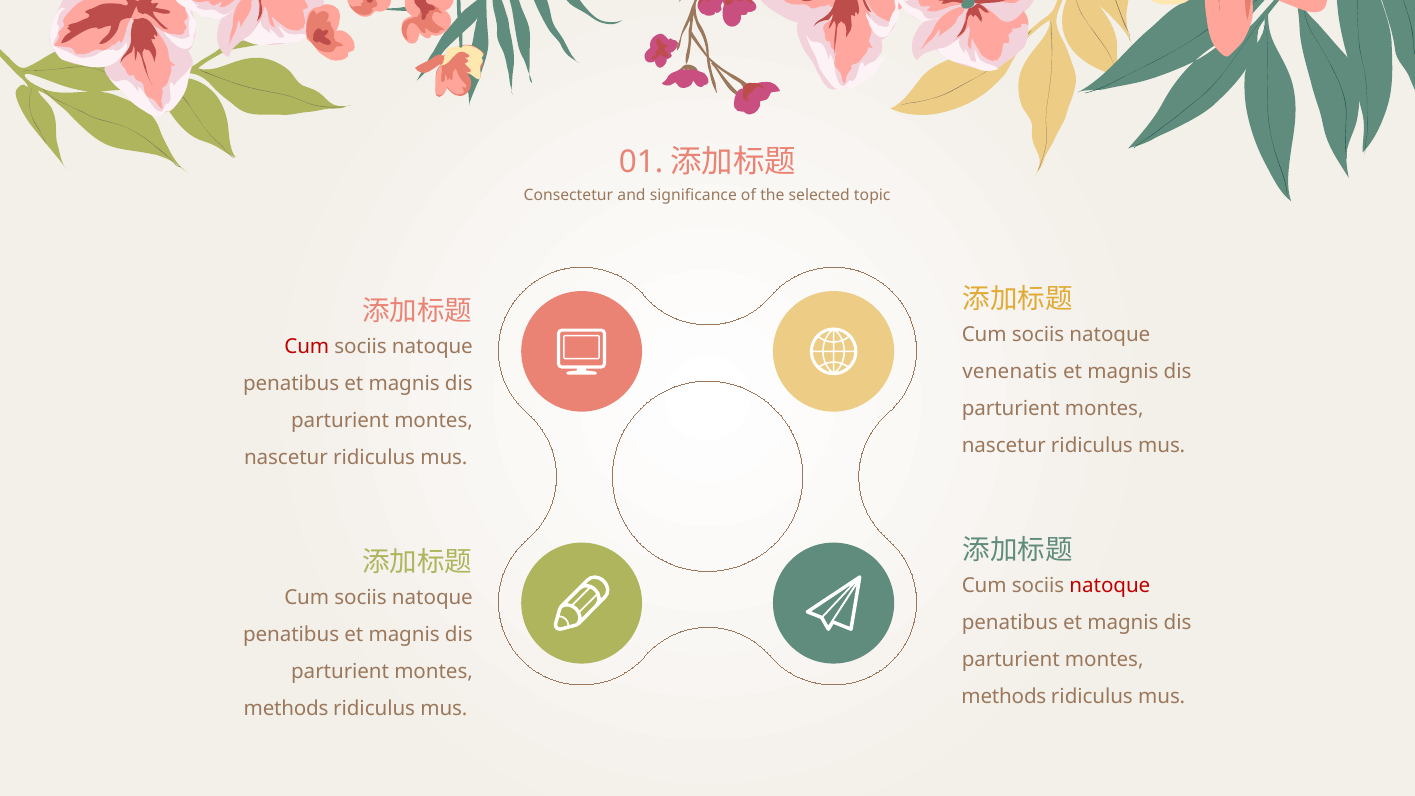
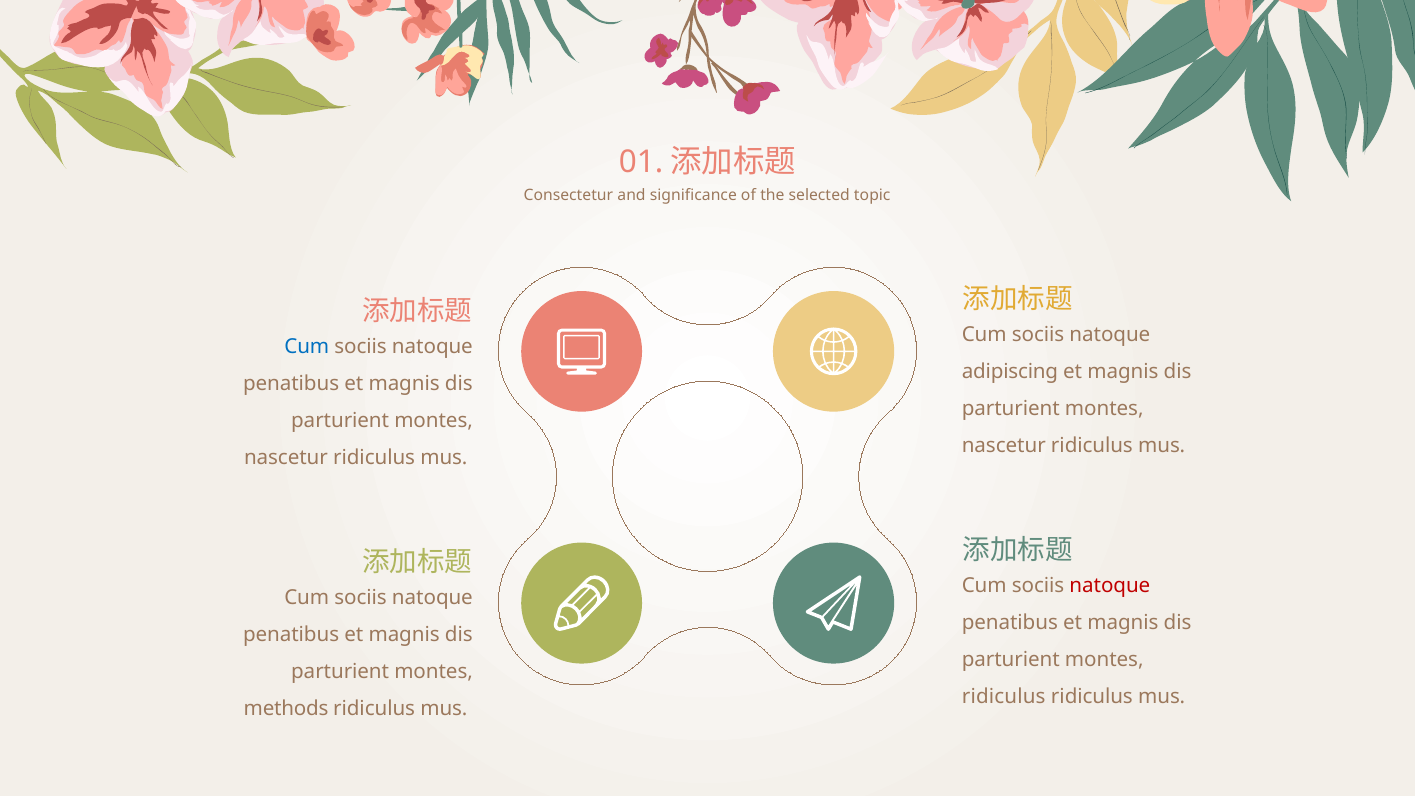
Cum at (307, 346) colour: red -> blue
venenatis: venenatis -> adipiscing
methods at (1004, 697): methods -> ridiculus
